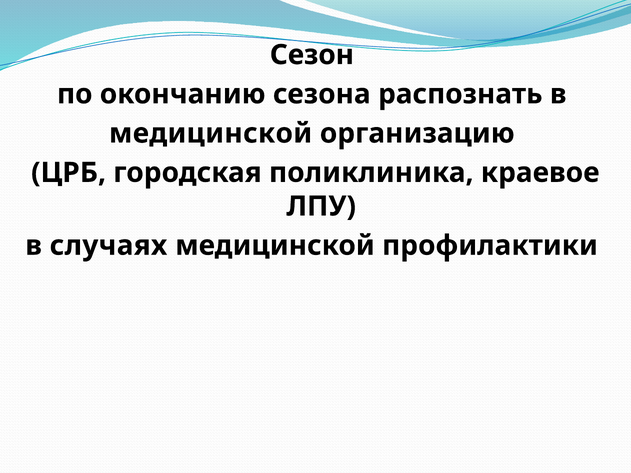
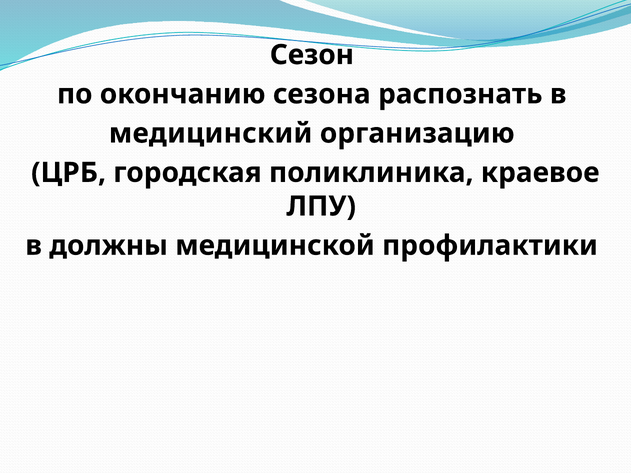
медицинской at (211, 133): медицинской -> медицинский
случаях: случаях -> должны
